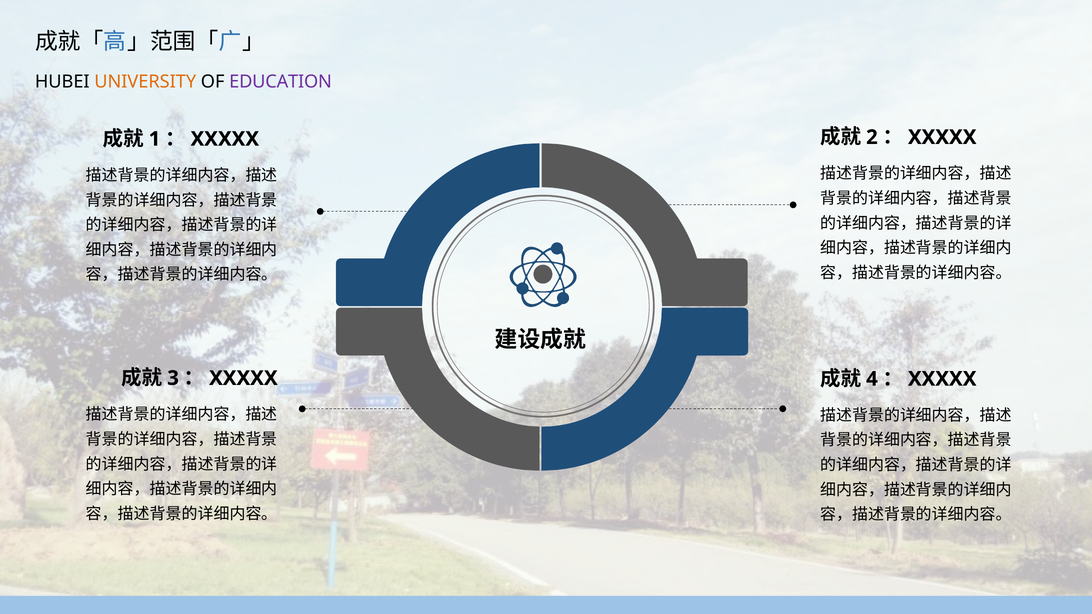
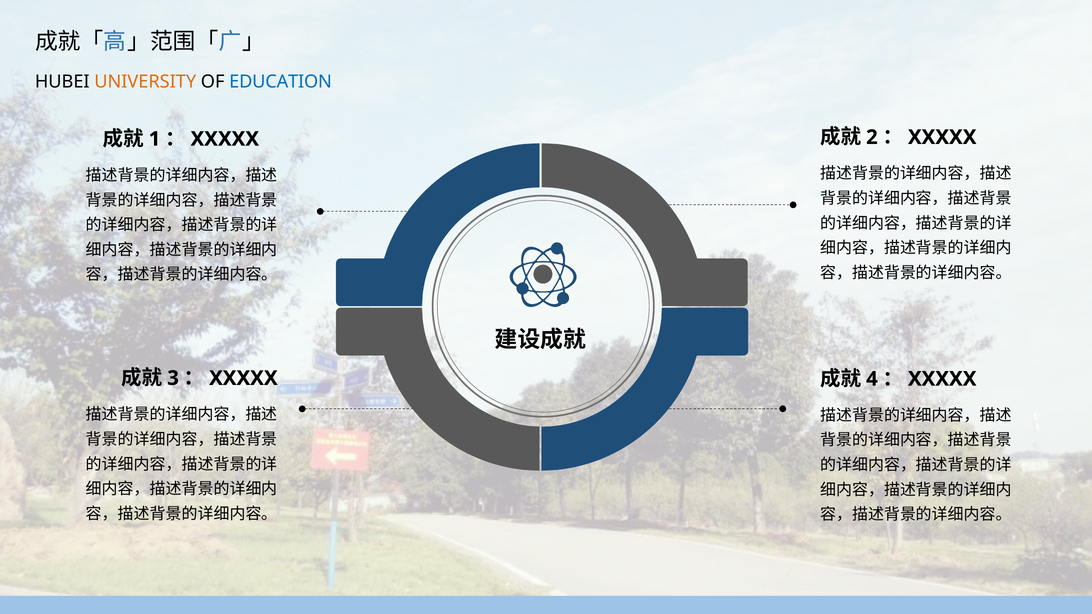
EDUCATION colour: purple -> blue
